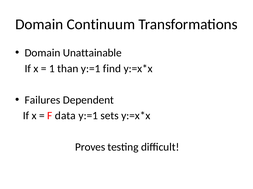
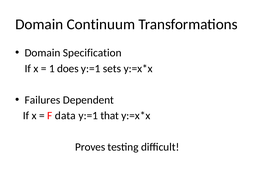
Unattainable: Unattainable -> Specification
than: than -> does
find: find -> sets
sets: sets -> that
